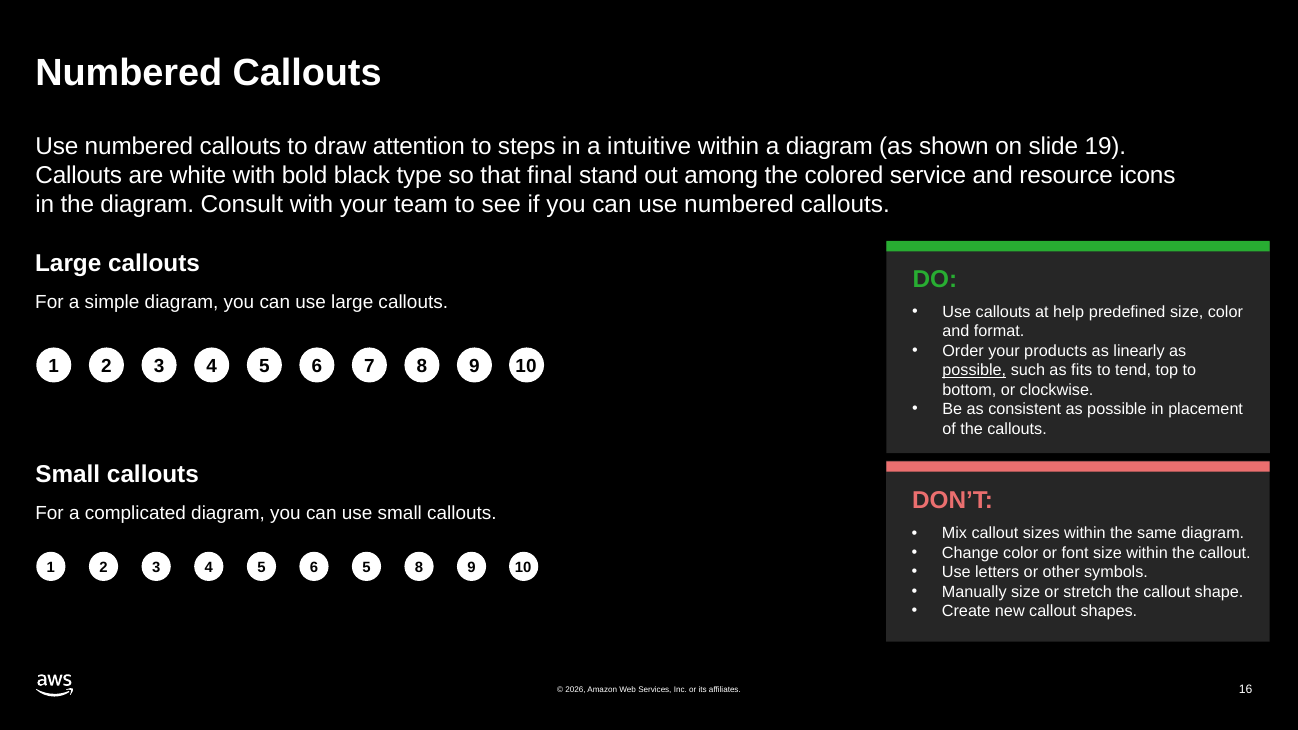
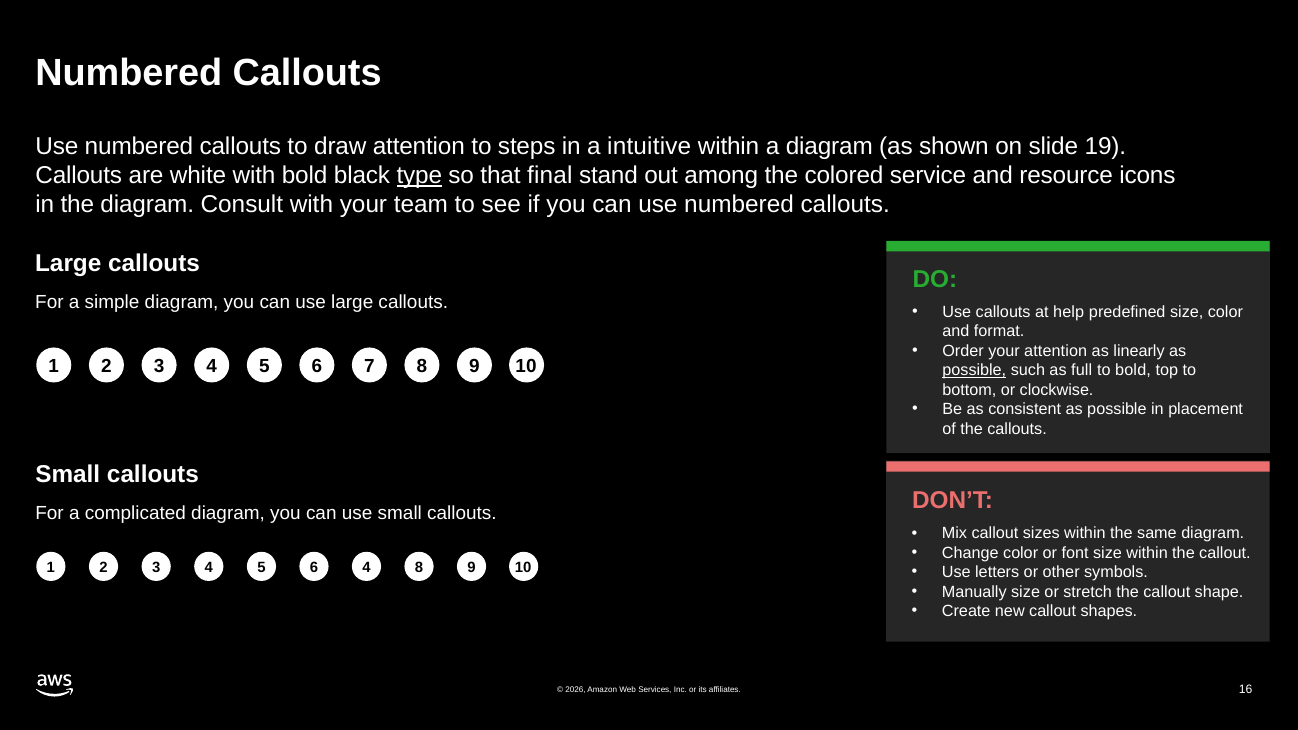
type underline: none -> present
your products: products -> attention
fits: fits -> full
to tend: tend -> bold
6 5: 5 -> 4
